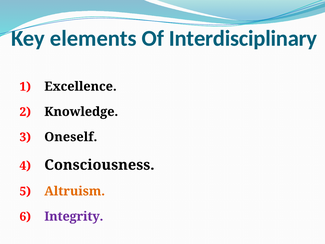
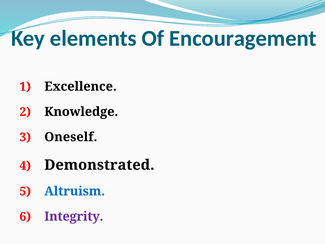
Interdisciplinary: Interdisciplinary -> Encouragement
Consciousness: Consciousness -> Demonstrated
Altruism colour: orange -> blue
